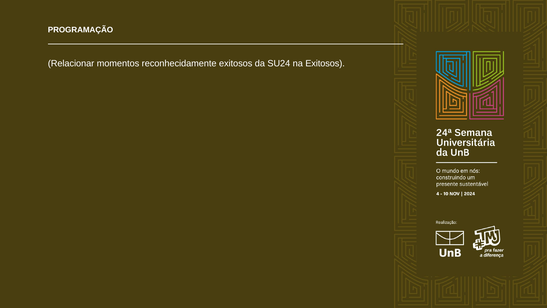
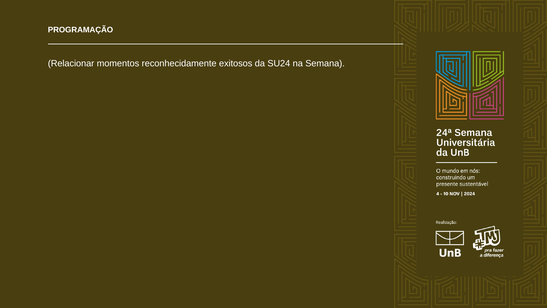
na Exitosos: Exitosos -> Semana
